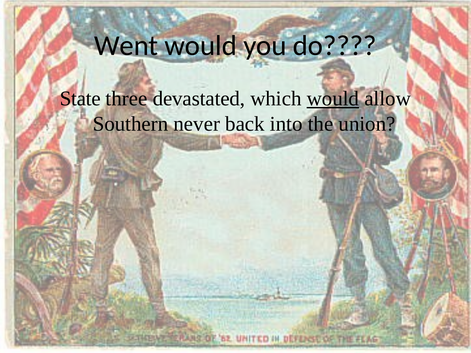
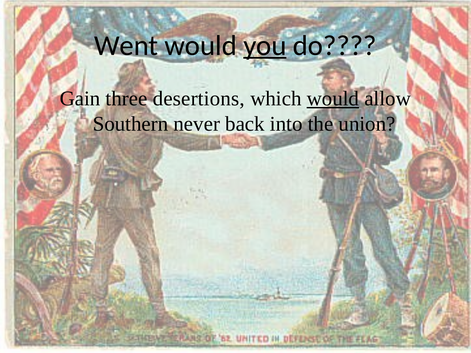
you underline: none -> present
State: State -> Gain
devastated: devastated -> desertions
